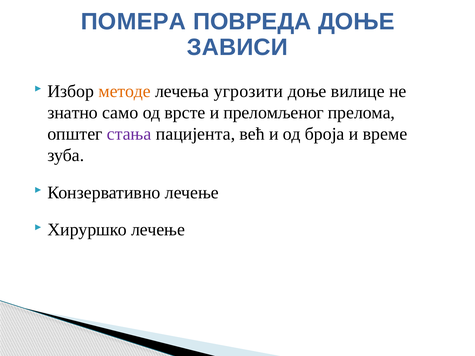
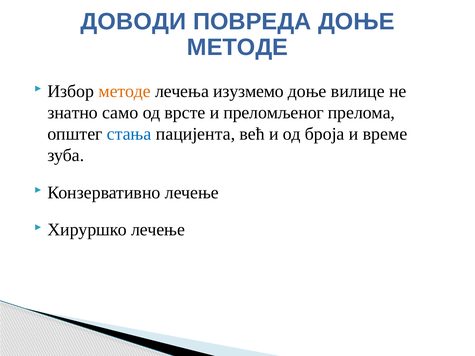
ПОМЕРА: ПОМЕРА -> ДОВОДИ
ЗАВИСИ at (237, 47): ЗАВИСИ -> МЕТОДЕ
угрозити: угрозити -> изузмемо
стања colour: purple -> blue
